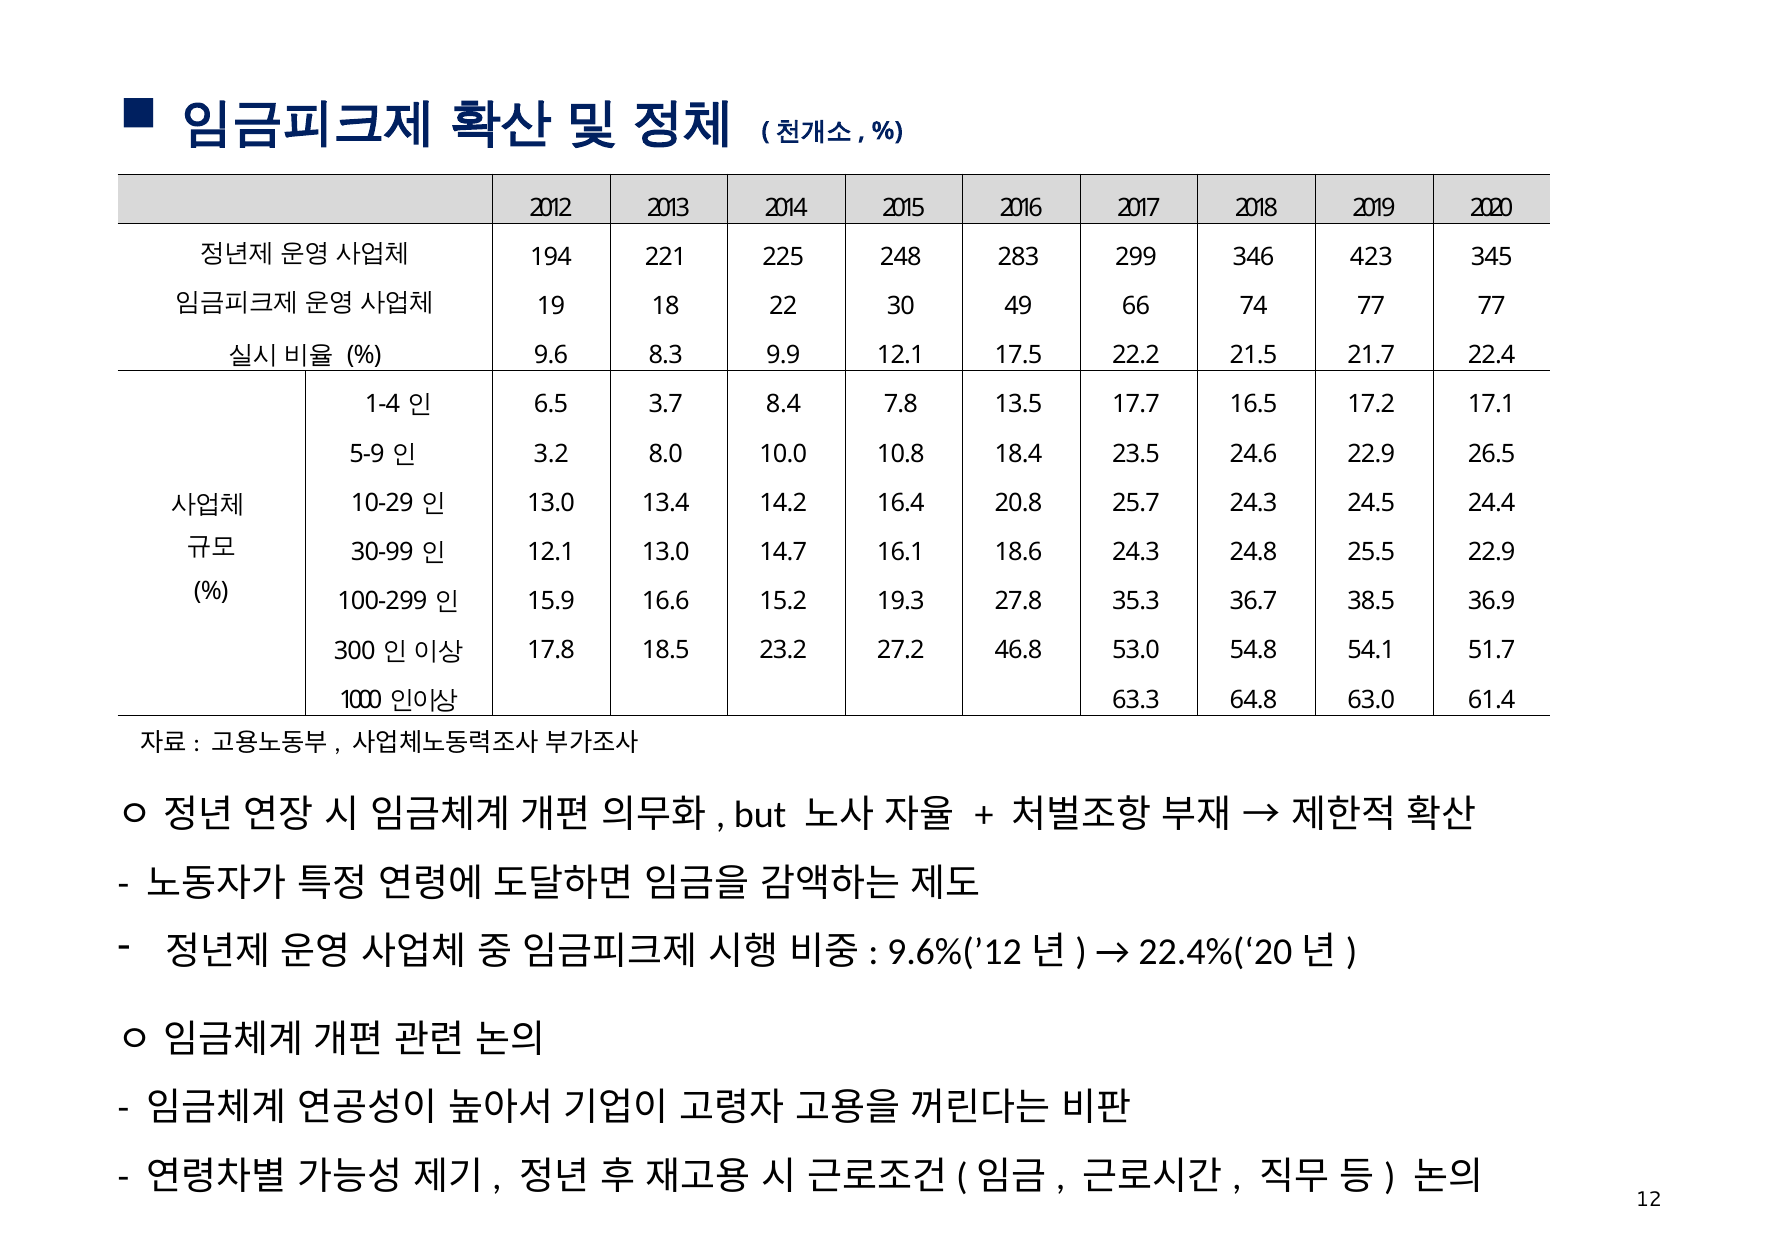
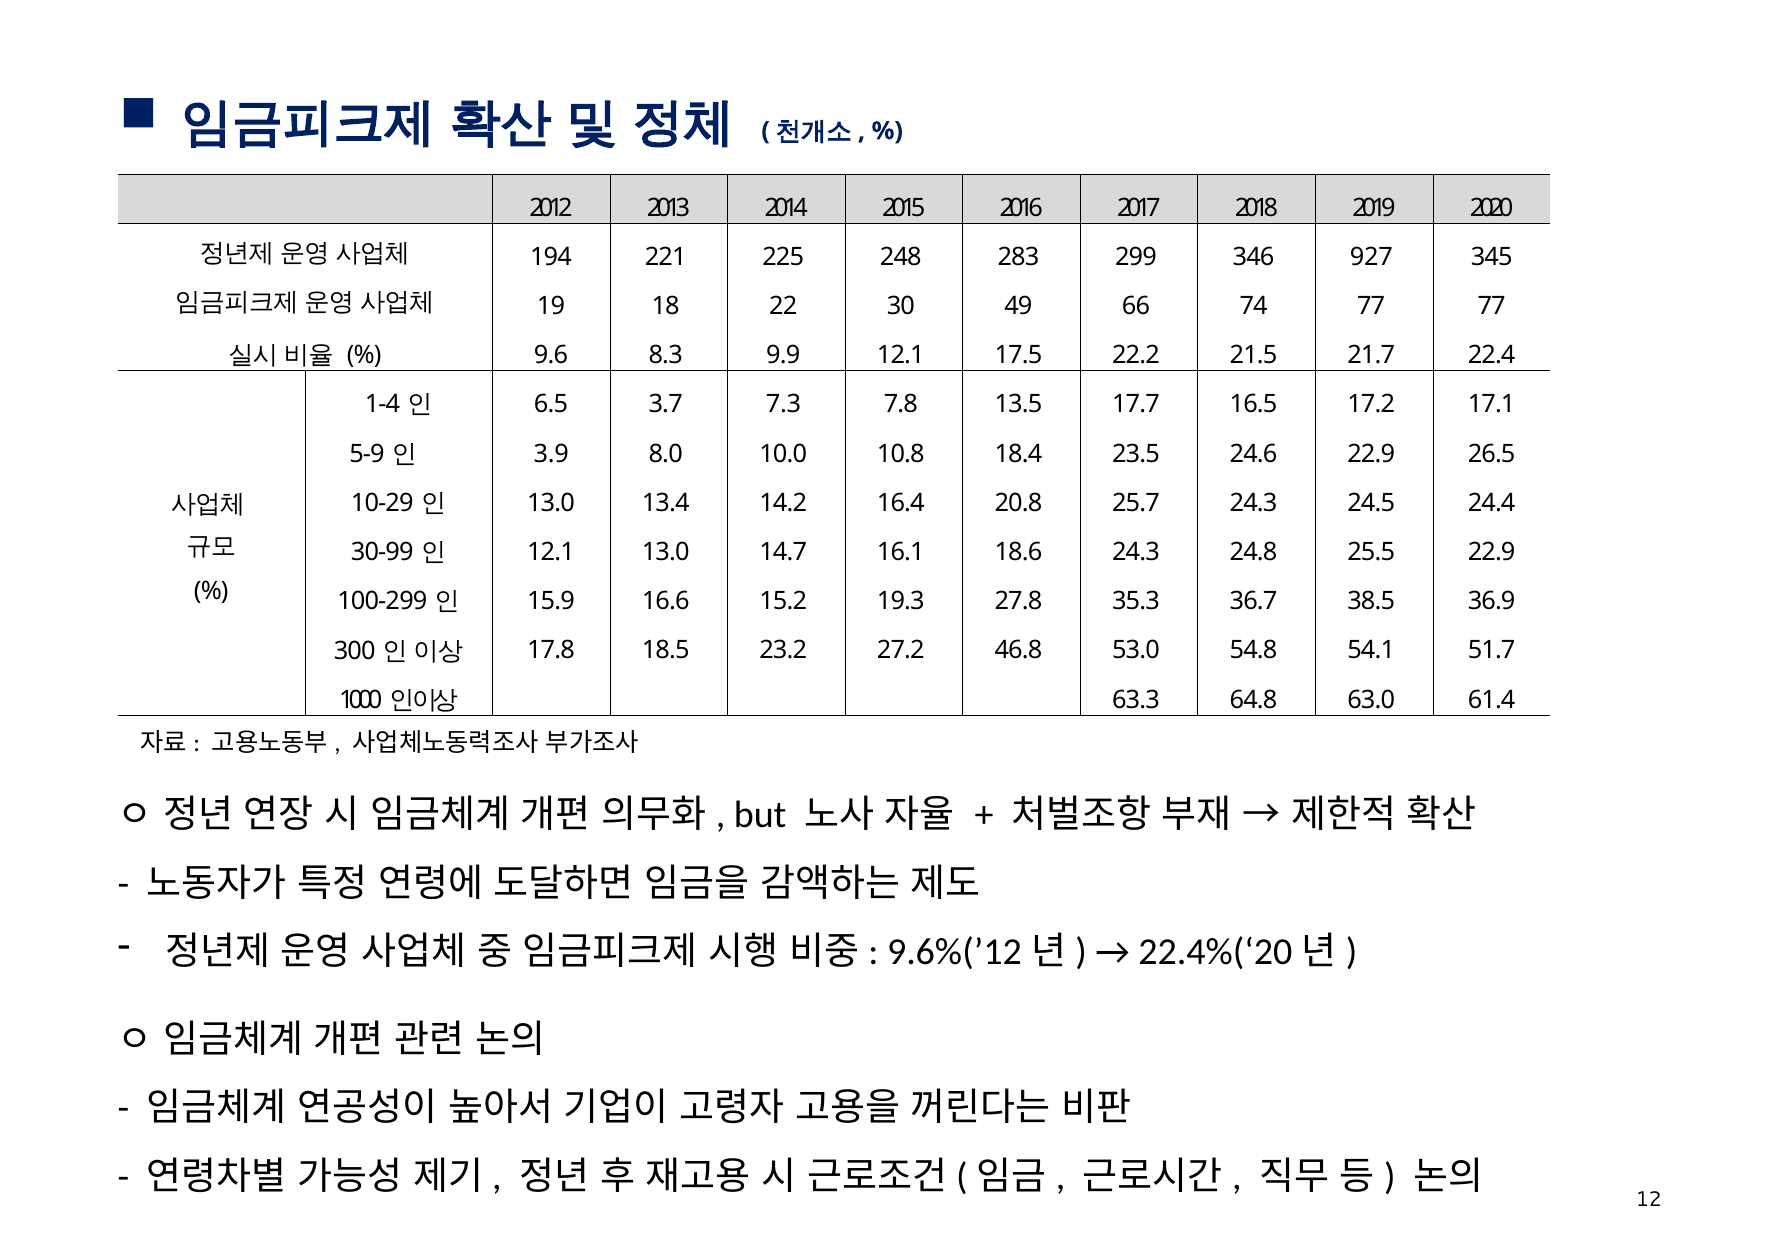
423: 423 -> 927
8.4: 8.4 -> 7.3
3.2: 3.2 -> 3.9
